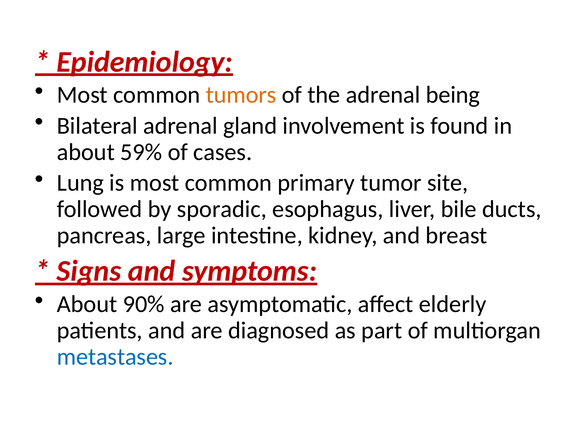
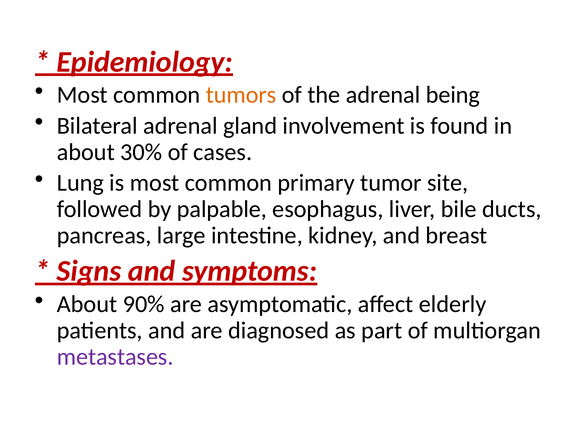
59%: 59% -> 30%
sporadic: sporadic -> palpable
metastases colour: blue -> purple
